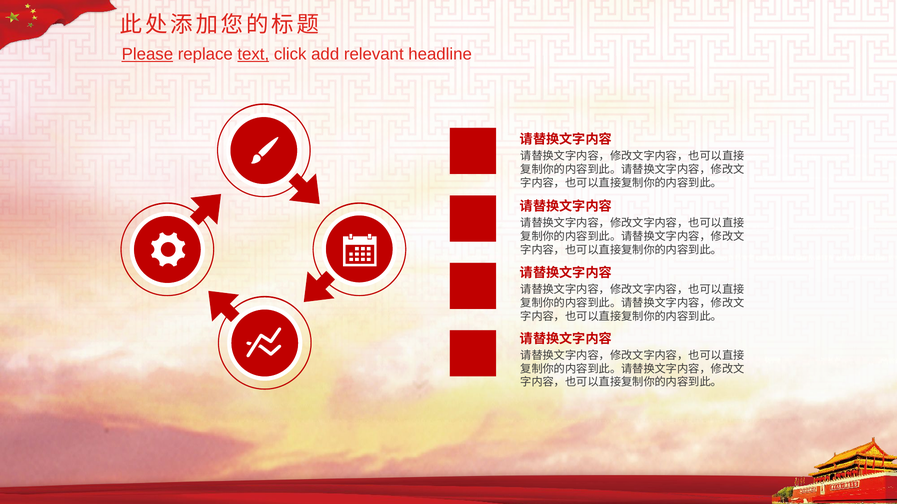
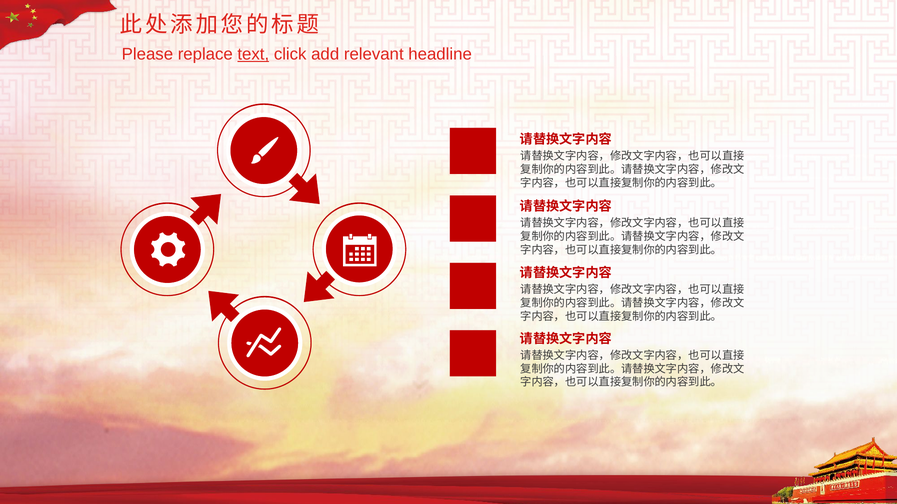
Please underline: present -> none
